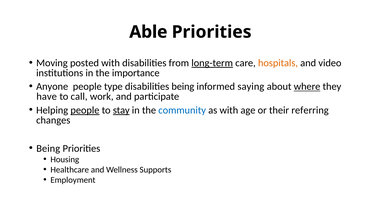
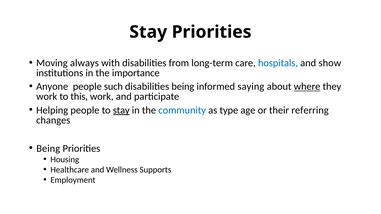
Able at (148, 32): Able -> Stay
posted: posted -> always
long-term underline: present -> none
hospitals colour: orange -> blue
video: video -> show
type: type -> such
have at (47, 97): have -> work
call: call -> this
people at (85, 110) underline: present -> none
as with: with -> type
